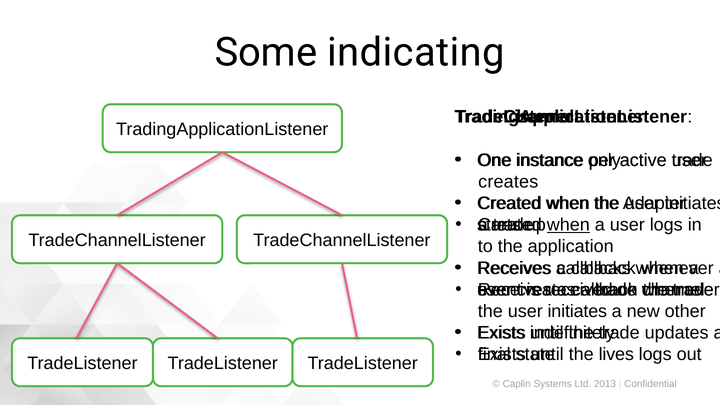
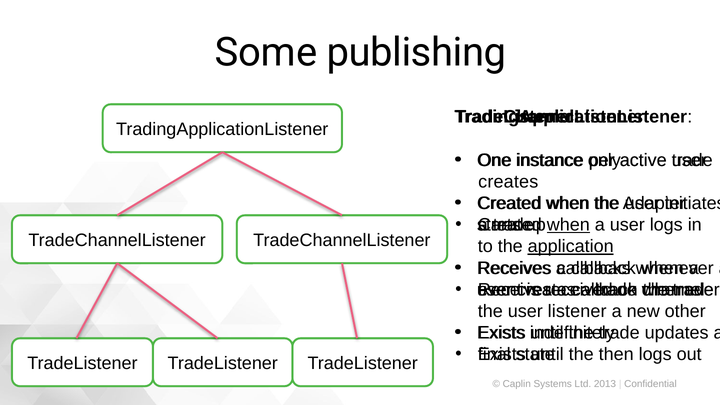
indicating: indicating -> publishing
application underline: none -> present
initiates at (577, 311): initiates -> listener
lives: lives -> then
